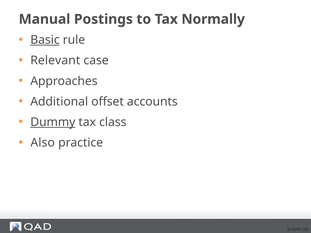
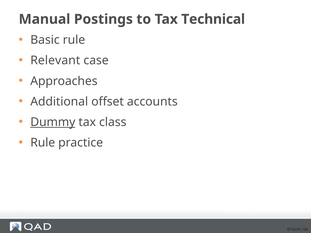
Normally: Normally -> Technical
Basic underline: present -> none
Also at (43, 143): Also -> Rule
